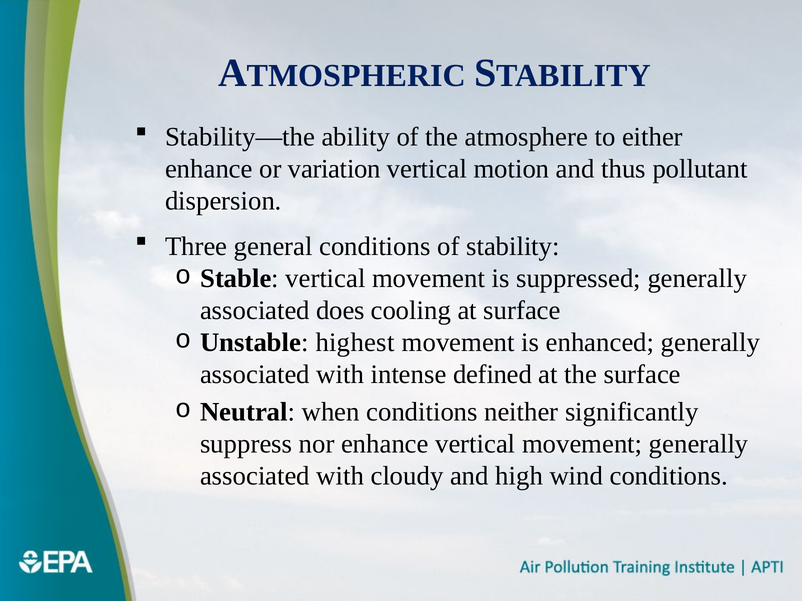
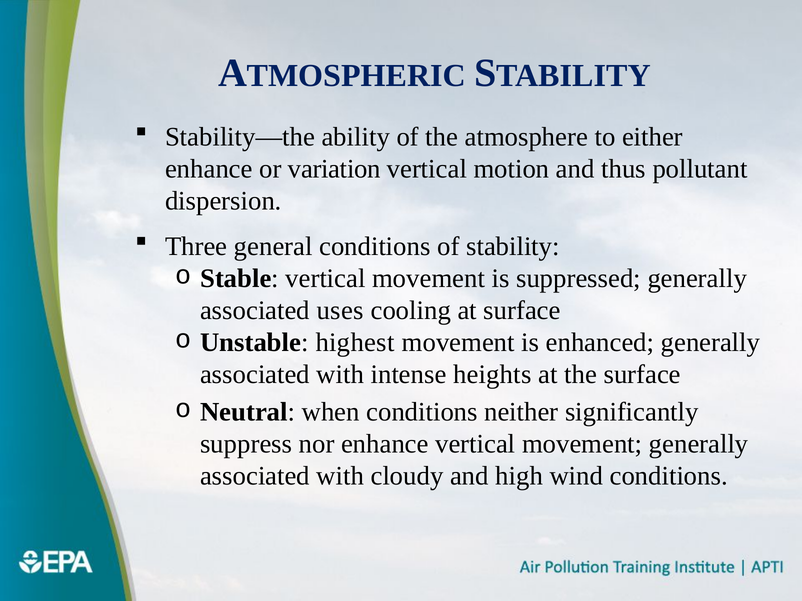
does: does -> uses
defined: defined -> heights
